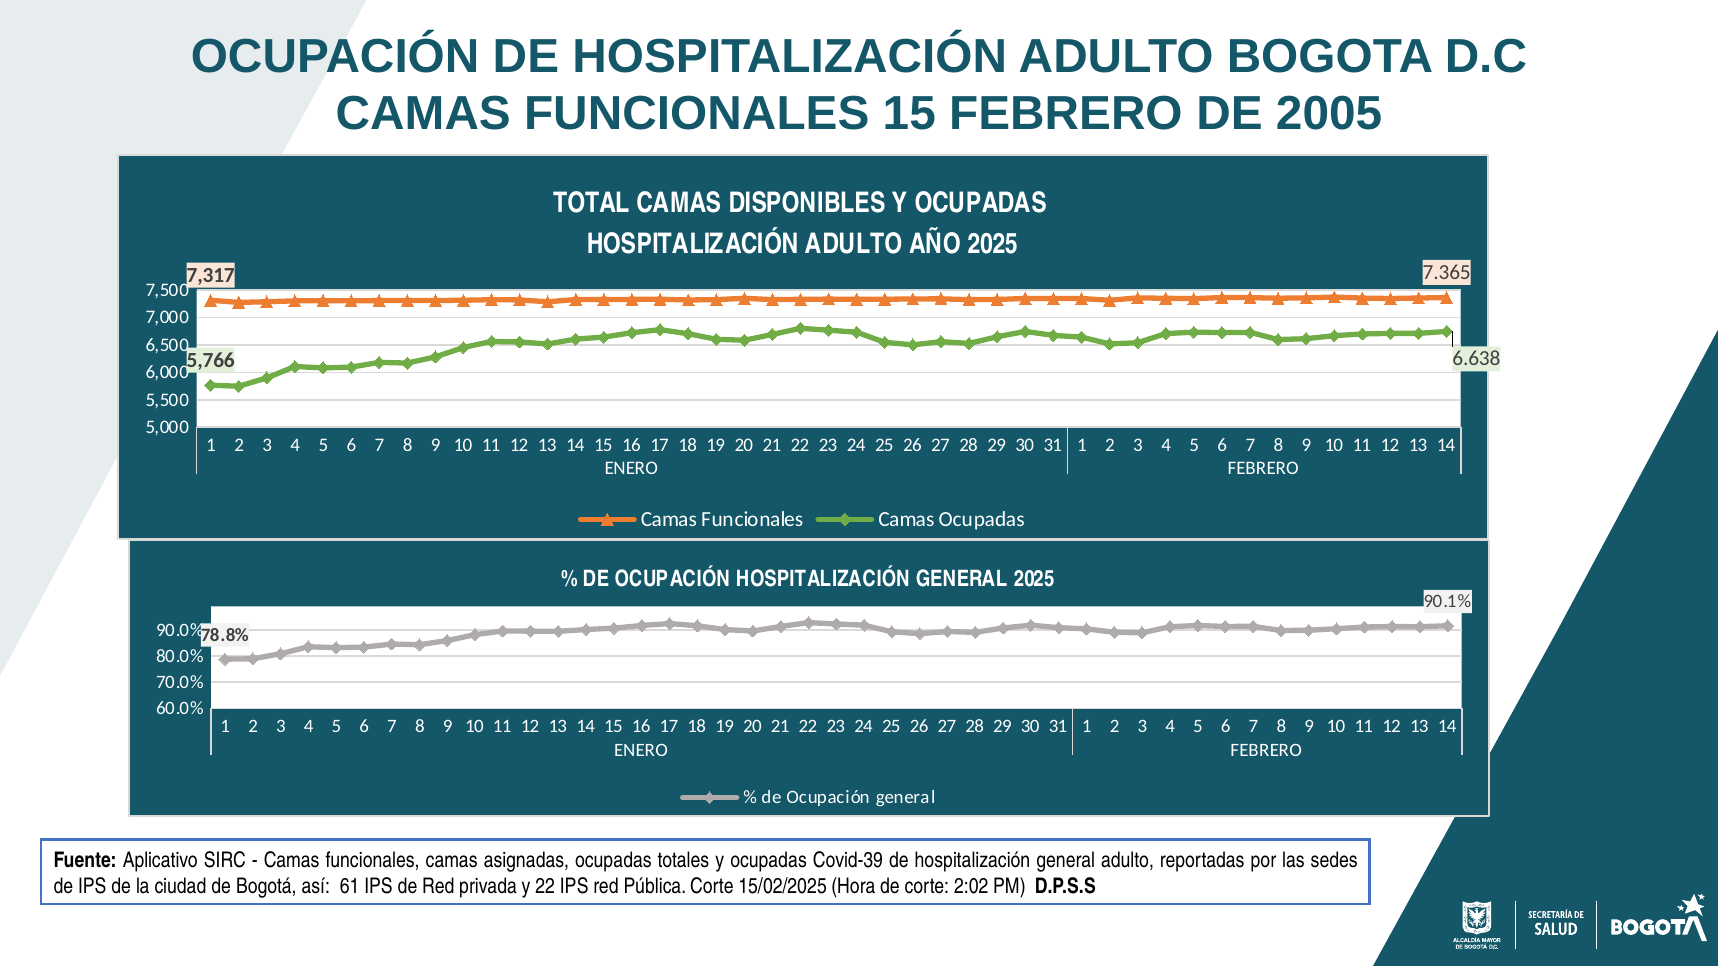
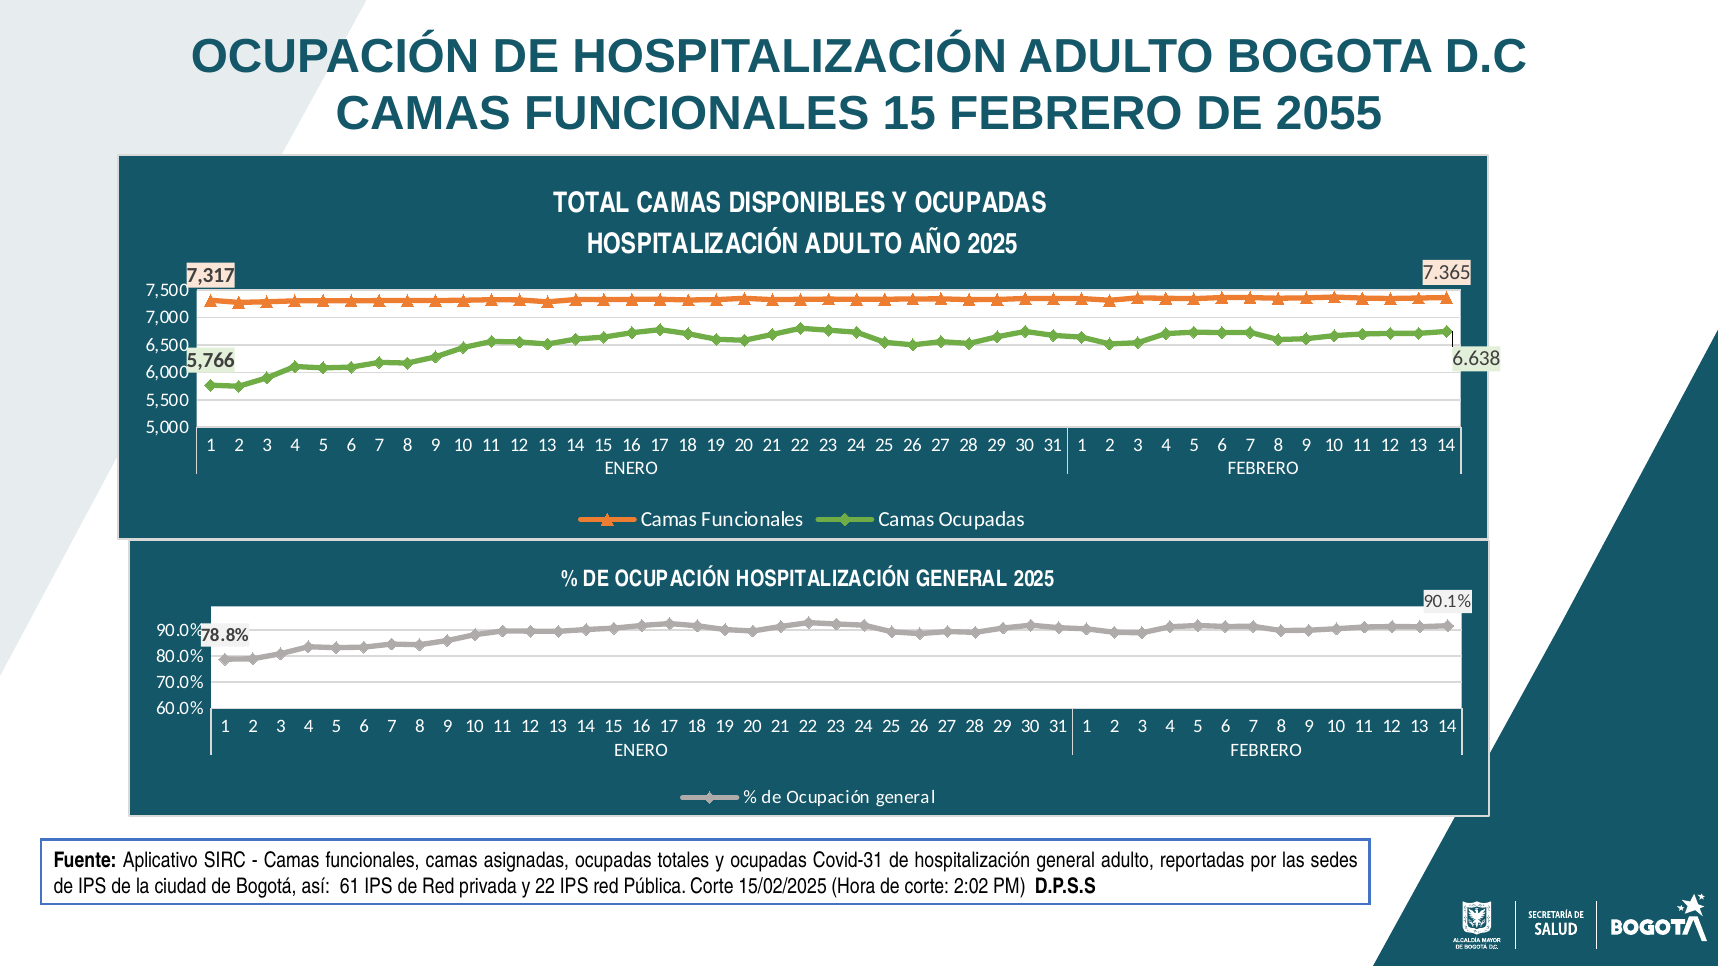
2005: 2005 -> 2055
Covid-39: Covid-39 -> Covid-31
